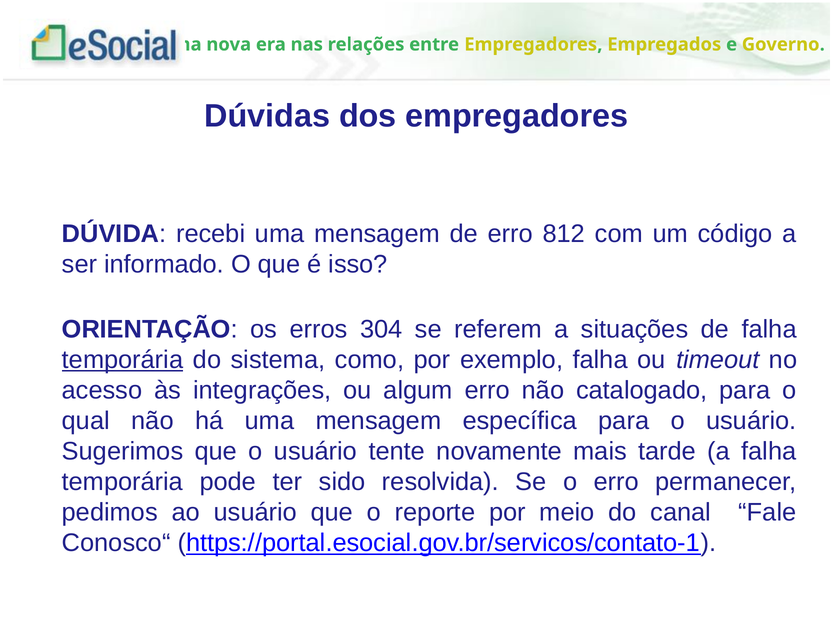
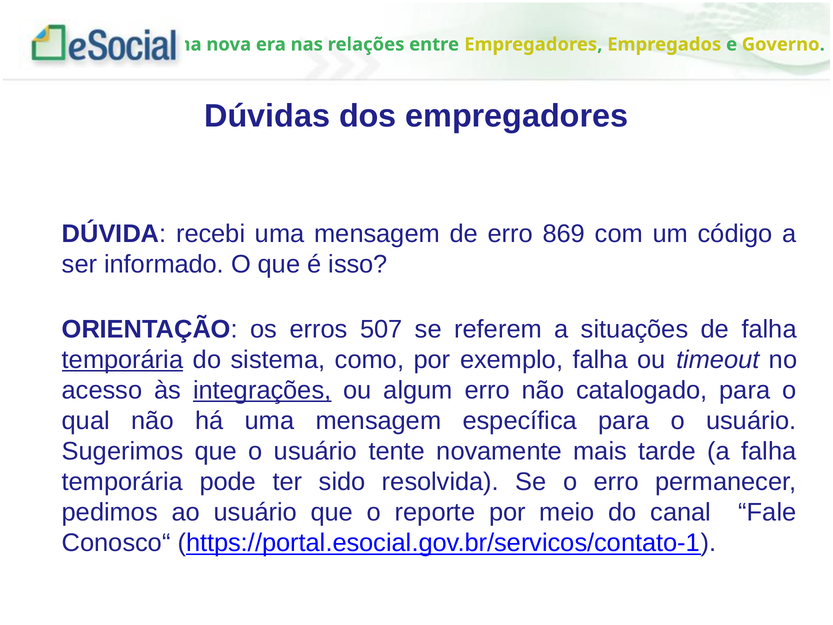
812: 812 -> 869
304: 304 -> 507
integrações underline: none -> present
